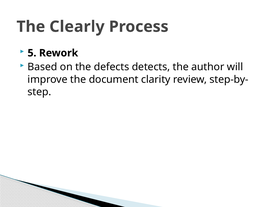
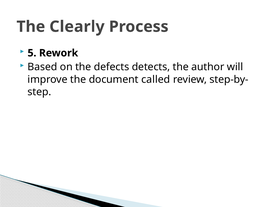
clarity: clarity -> called
